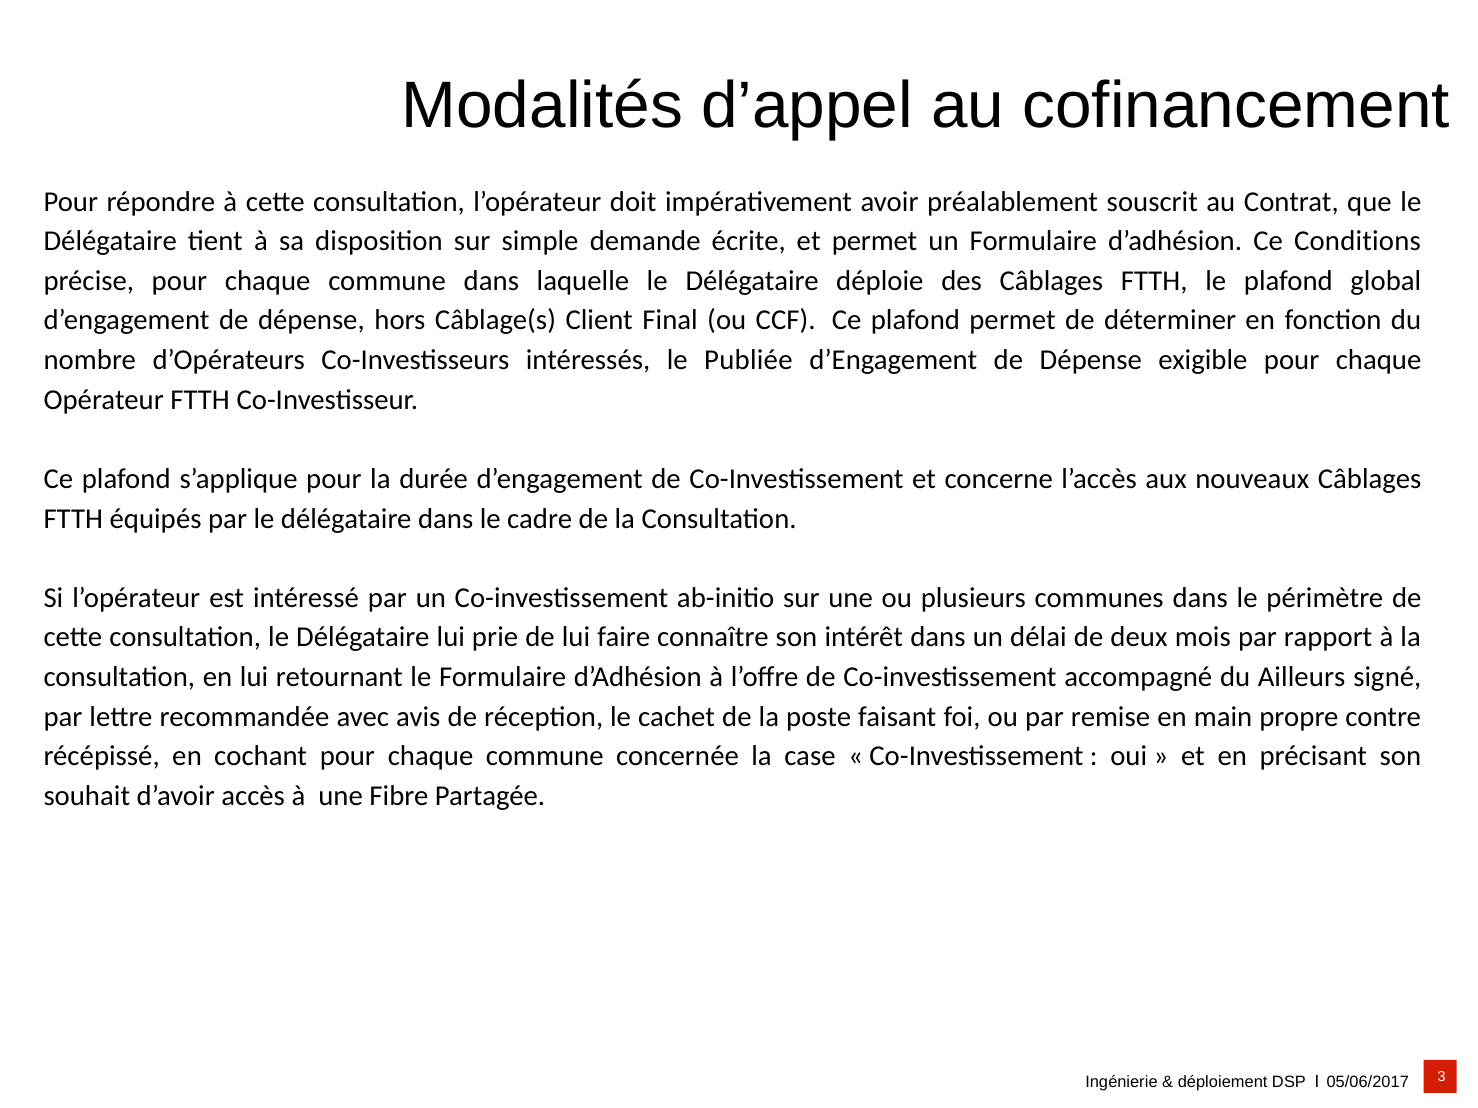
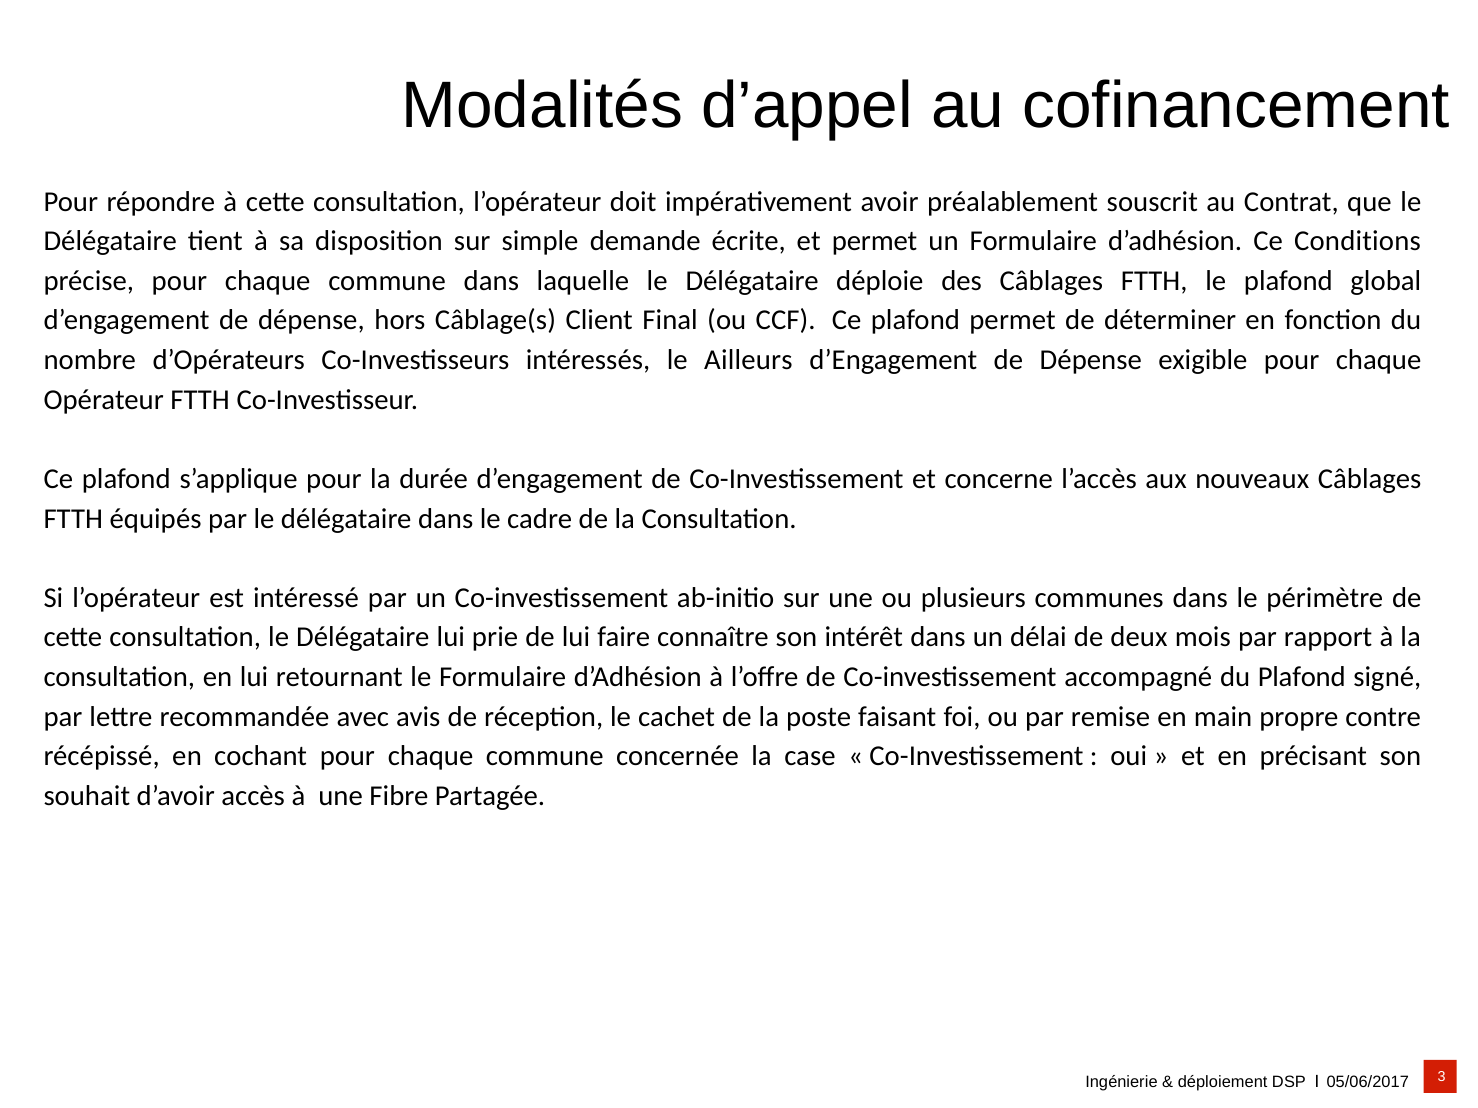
Publiée: Publiée -> Ailleurs
du Ailleurs: Ailleurs -> Plafond
